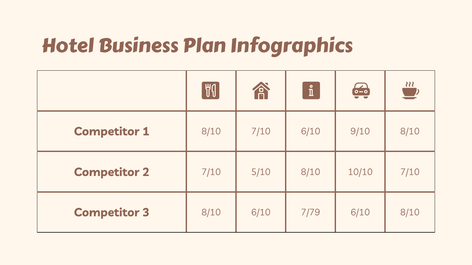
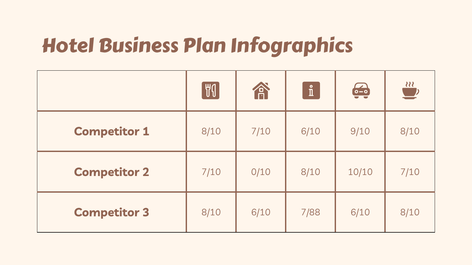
5/10: 5/10 -> 0/10
7/79: 7/79 -> 7/88
